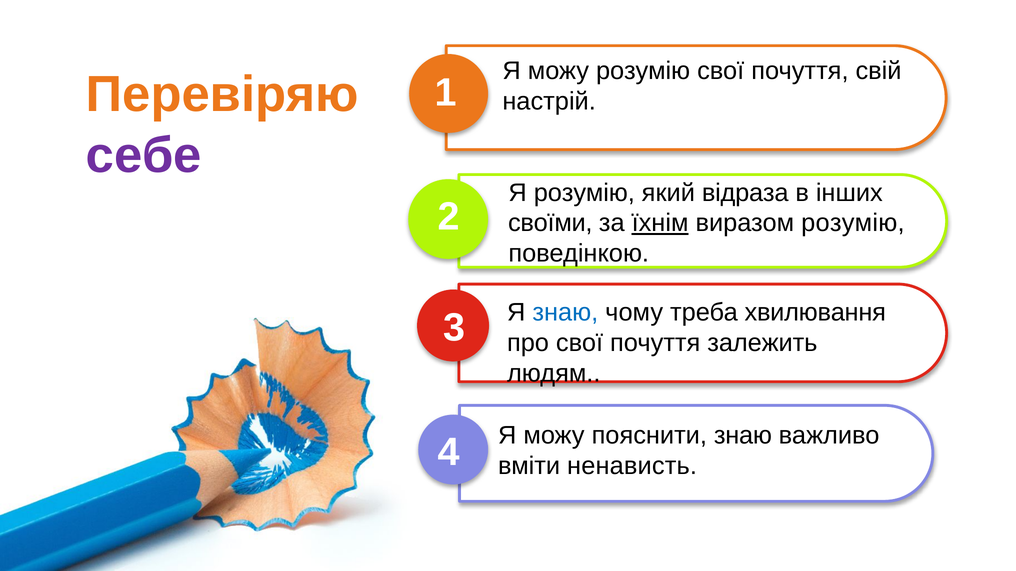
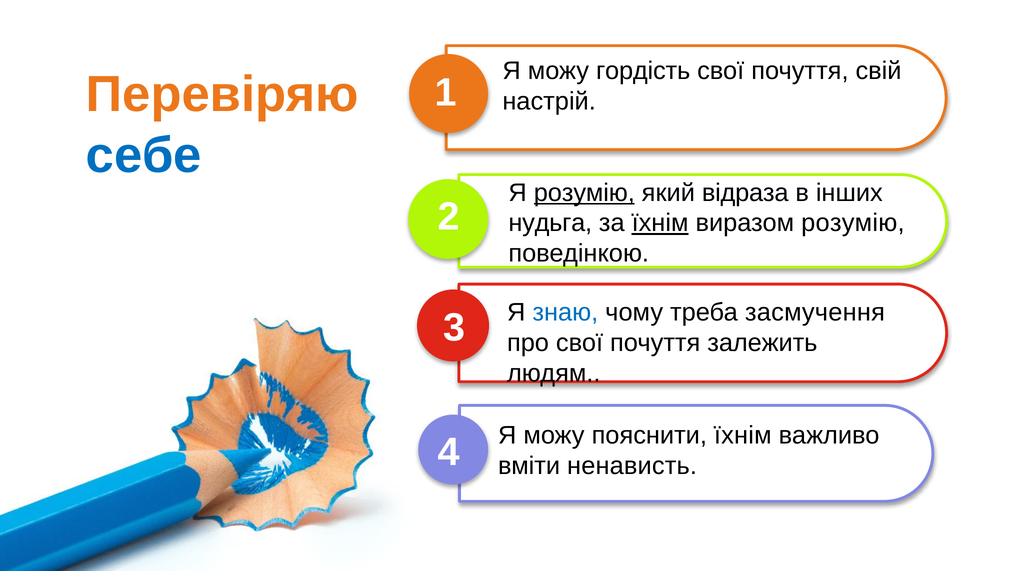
можу розумію: розумію -> гордість
себе colour: purple -> blue
розумію at (584, 193) underline: none -> present
своїми: своїми -> нудьга
хвилювання: хвилювання -> засмучення
пояснити знаю: знаю -> їхнім
